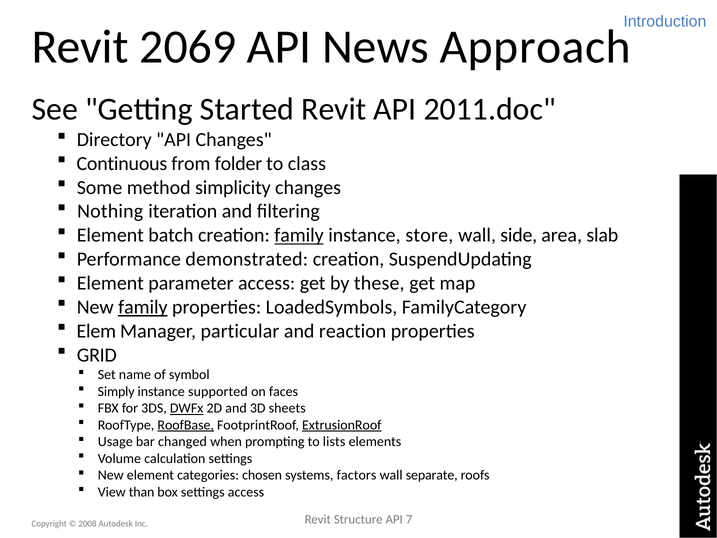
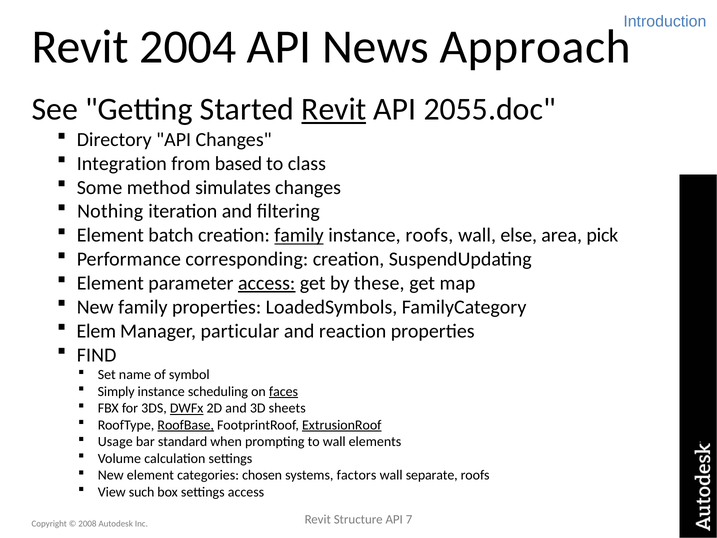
2069: 2069 -> 2004
Revit at (334, 109) underline: none -> present
2011.doc: 2011.doc -> 2055.doc
Continuous: Continuous -> Integration
folder: folder -> based
simplicity: simplicity -> simulates
instance store: store -> roofs
side: side -> else
slab: slab -> pick
demonstrated: demonstrated -> corresponding
access at (267, 283) underline: none -> present
family at (143, 307) underline: present -> none
GRID: GRID -> FIND
supported: supported -> scheduling
faces underline: none -> present
changed: changed -> standard
to lists: lists -> wall
than: than -> such
